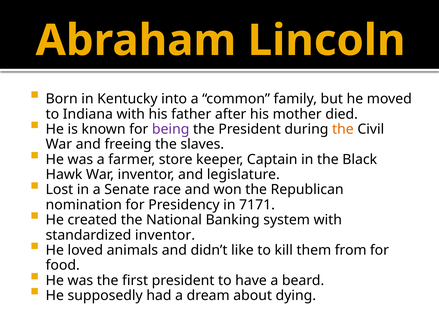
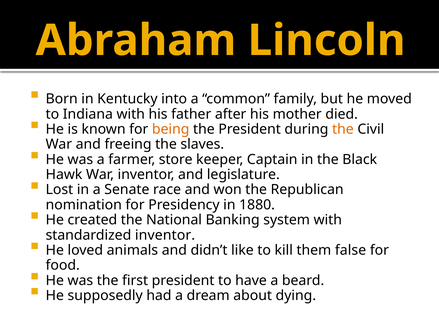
being colour: purple -> orange
7171: 7171 -> 1880
from: from -> false
